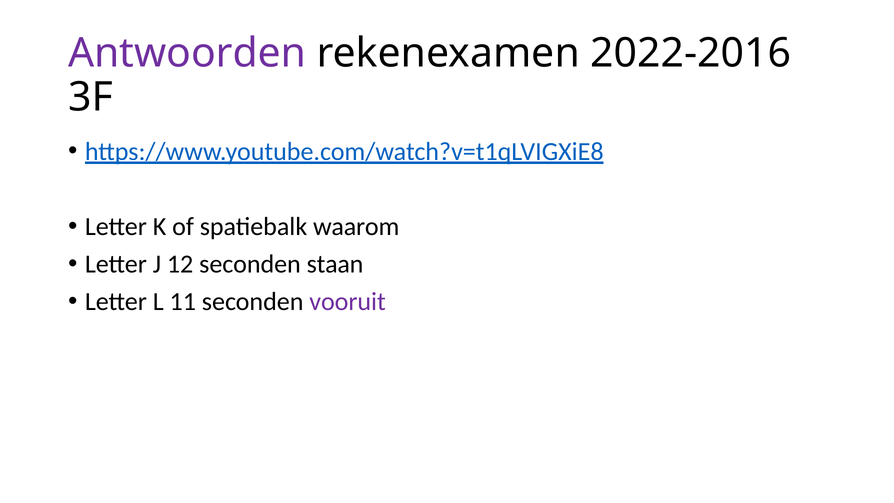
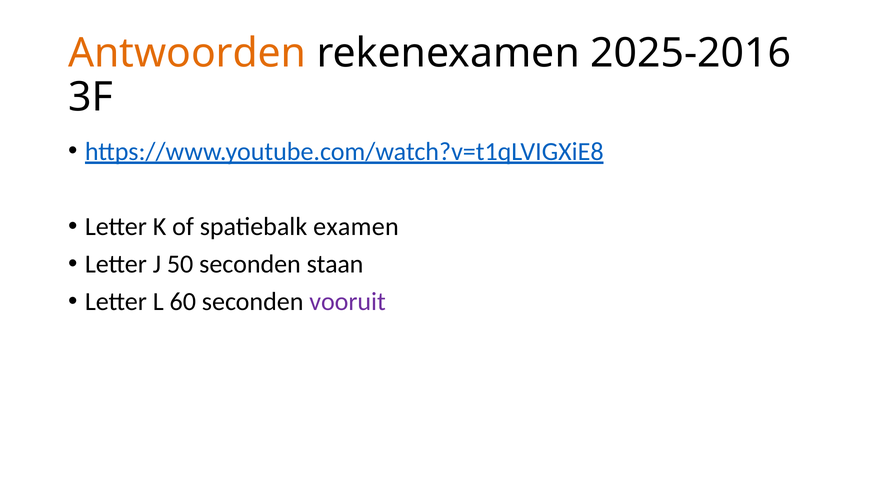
Antwoorden colour: purple -> orange
2022-2016: 2022-2016 -> 2025-2016
waarom: waarom -> examen
12: 12 -> 50
11: 11 -> 60
